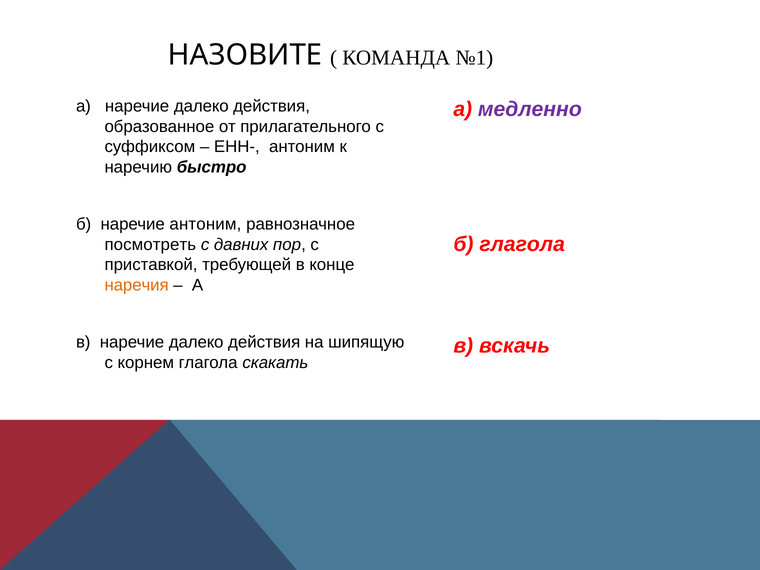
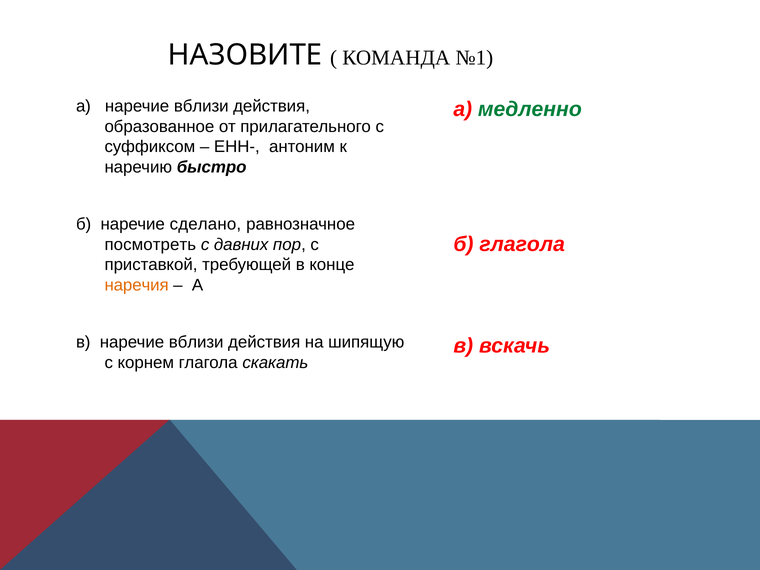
а наречие далеко: далеко -> вблизи
медленно colour: purple -> green
наречие антоним: антоним -> сделано
в наречие далеко: далеко -> вблизи
